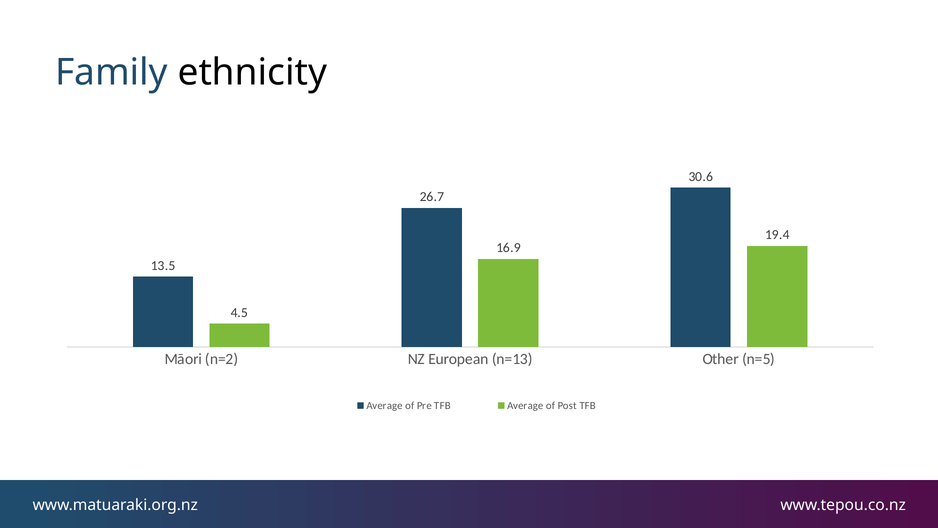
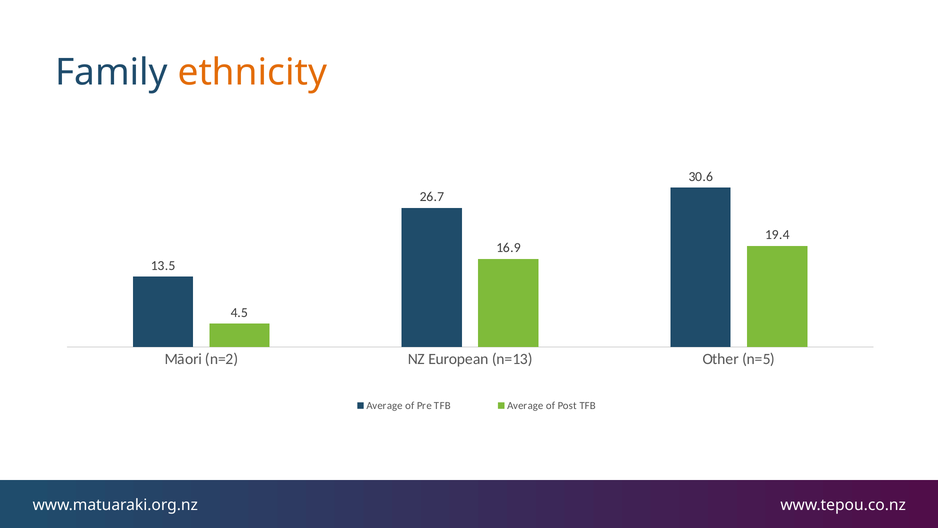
ethnicity colour: black -> orange
